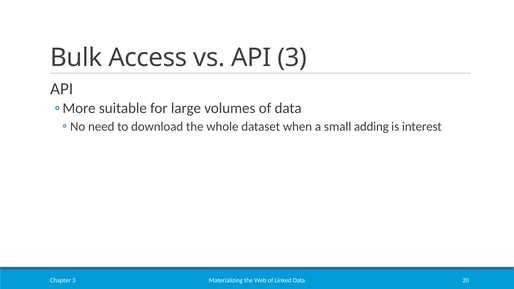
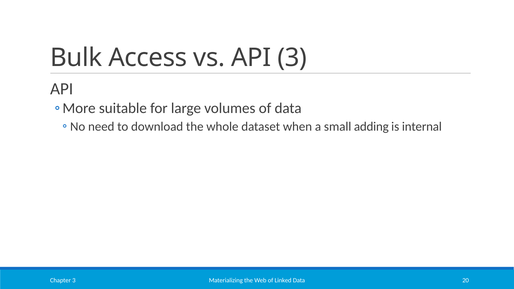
interest: interest -> internal
